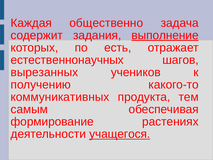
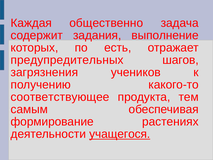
выполнение underline: present -> none
естественнонаучных: естественнонаучных -> предупредительных
вырезанных: вырезанных -> загрязнения
коммуникативных: коммуникативных -> соответствующее
